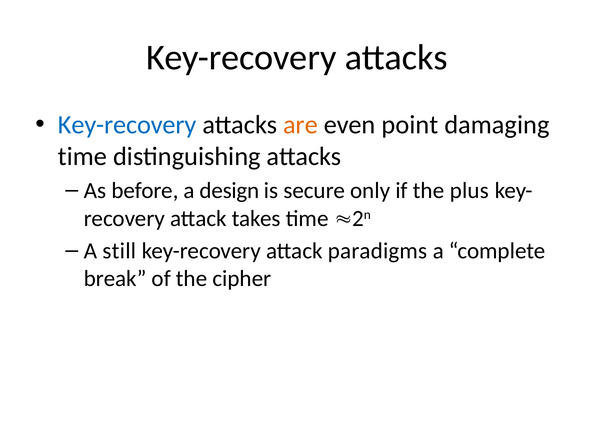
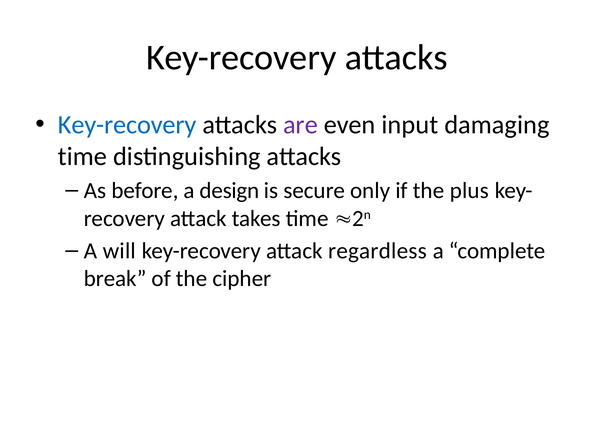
are colour: orange -> purple
point: point -> input
still: still -> will
paradigms: paradigms -> regardless
